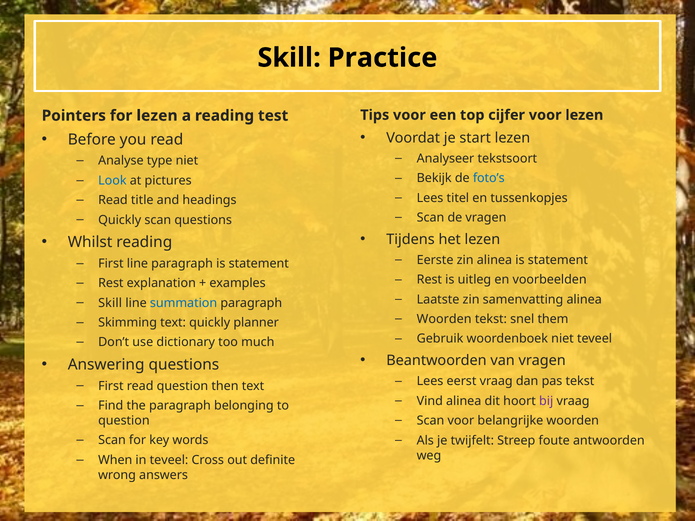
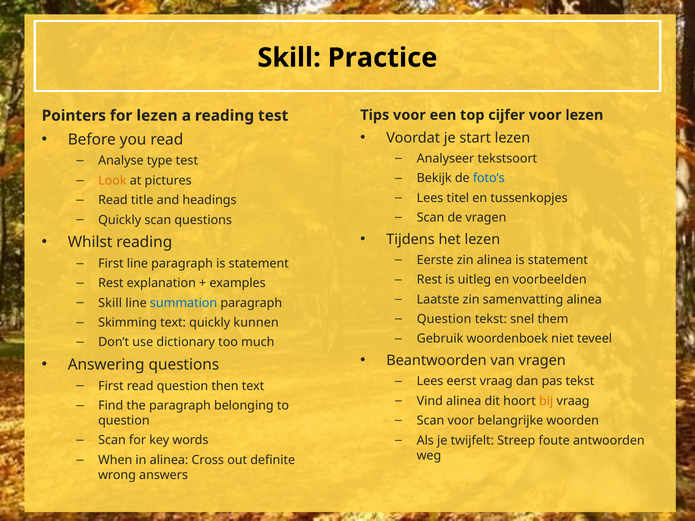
type niet: niet -> test
Look colour: blue -> orange
Woorden at (444, 319): Woorden -> Question
planner: planner -> kunnen
bij colour: purple -> orange
in teveel: teveel -> alinea
